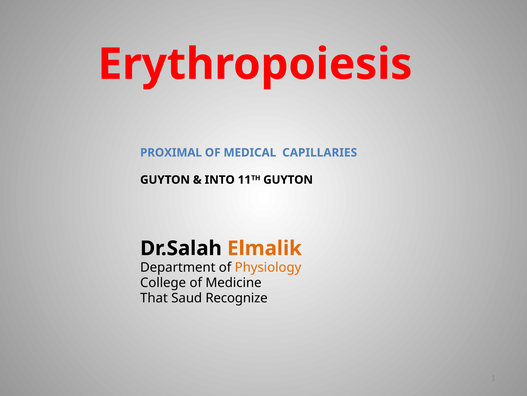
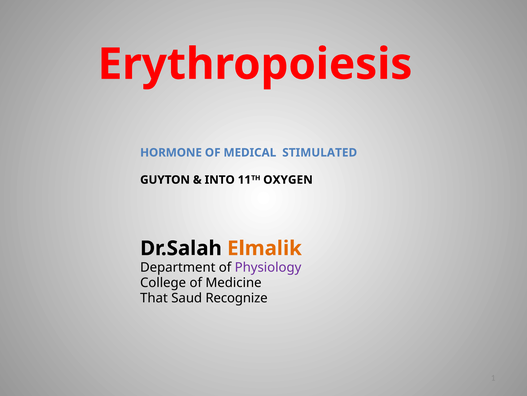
PROXIMAL: PROXIMAL -> HORMONE
CAPILLARIES: CAPILLARIES -> STIMULATED
11TH GUYTON: GUYTON -> OXYGEN
Physiology colour: orange -> purple
